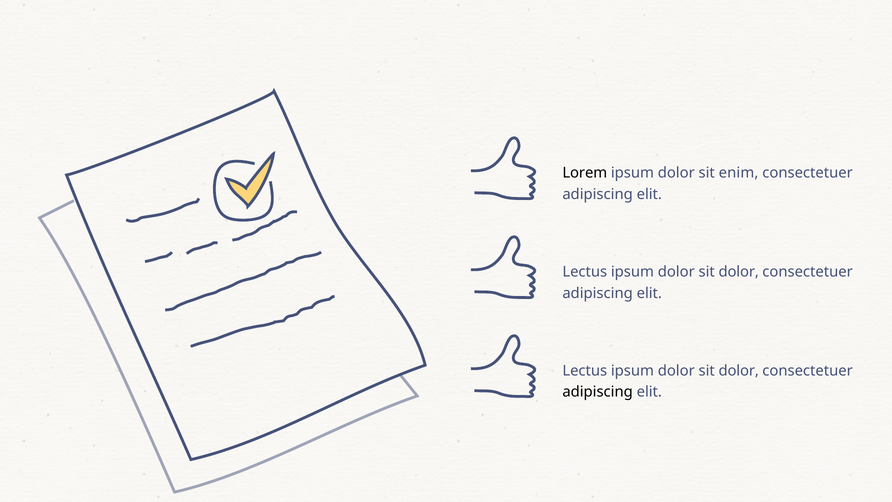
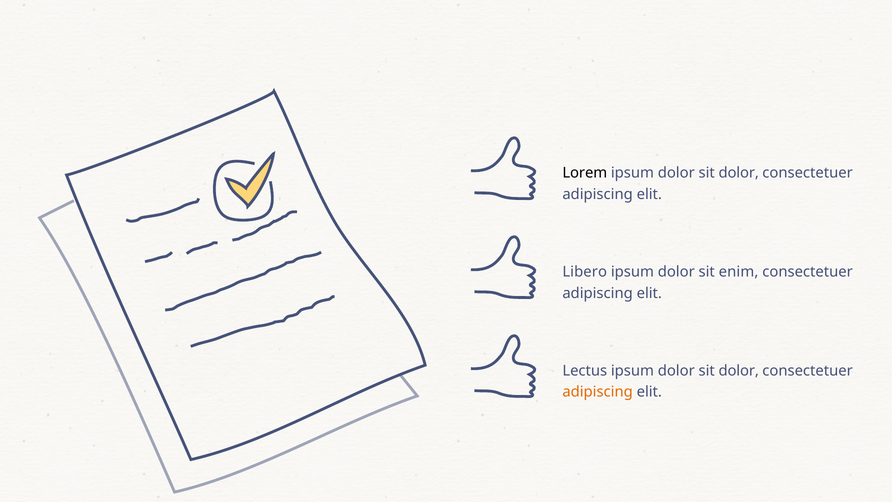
enim at (739, 173): enim -> dolor
Lectus at (585, 272): Lectus -> Libero
dolor at (739, 272): dolor -> enim
adipiscing at (598, 392) colour: black -> orange
